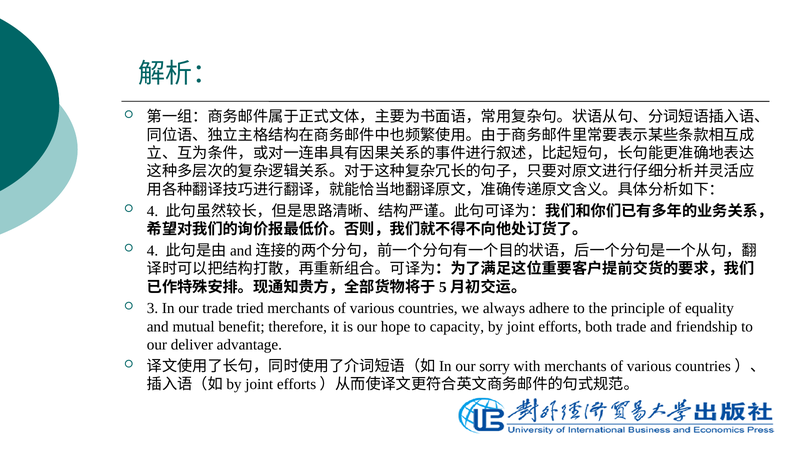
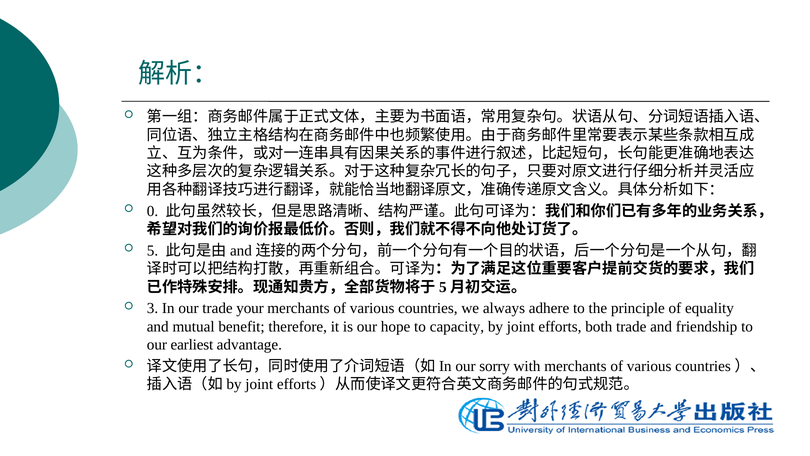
4 at (153, 211): 4 -> 0
4 at (153, 250): 4 -> 5
tried: tried -> your
deliver: deliver -> earliest
